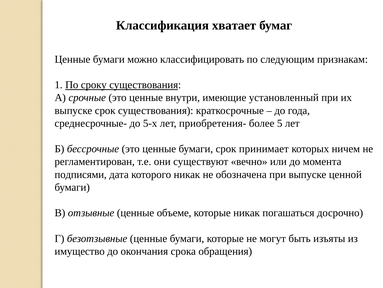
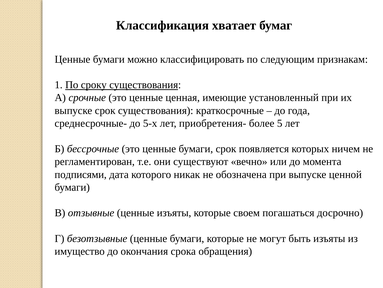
внутри: внутри -> ценная
принимает: принимает -> появляется
ценные объеме: объеме -> изъяты
которые никак: никак -> своем
